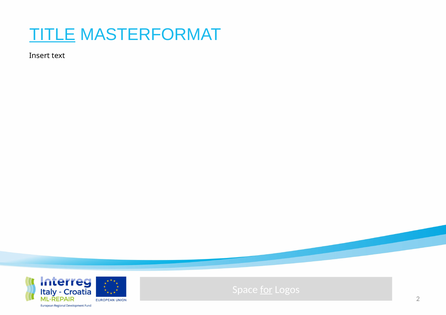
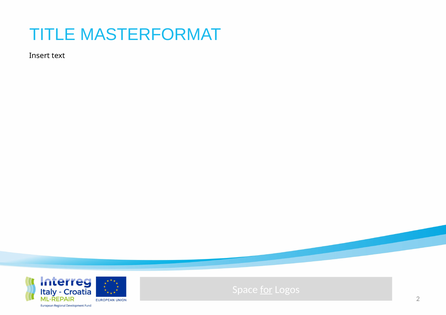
TITLE underline: present -> none
